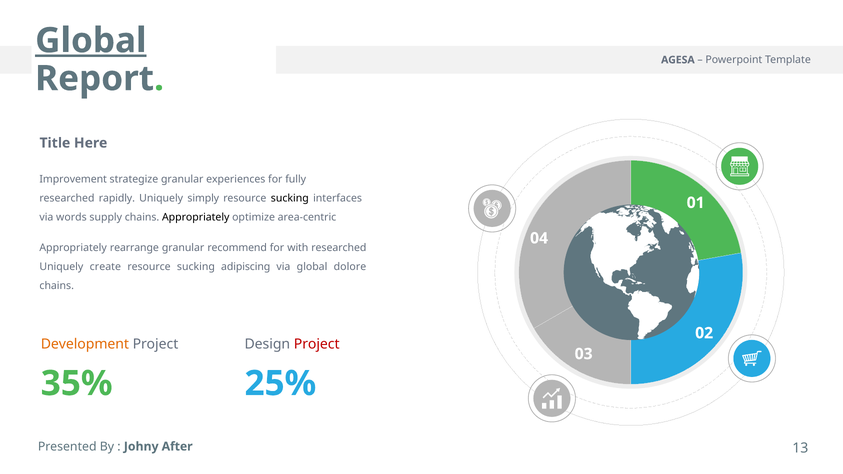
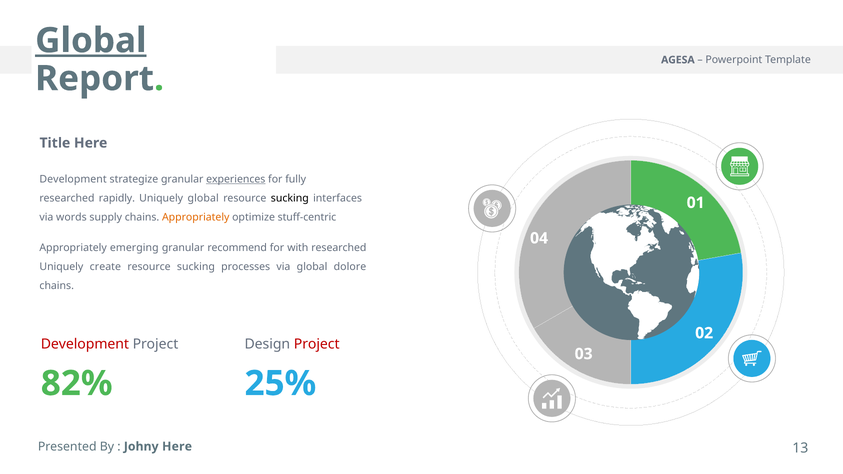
Improvement at (73, 179): Improvement -> Development
experiences underline: none -> present
Uniquely simply: simply -> global
Appropriately at (196, 217) colour: black -> orange
area-centric: area-centric -> stuff-centric
rearrange: rearrange -> emerging
adipiscing: adipiscing -> processes
Development at (85, 344) colour: orange -> red
35%: 35% -> 82%
Johny After: After -> Here
